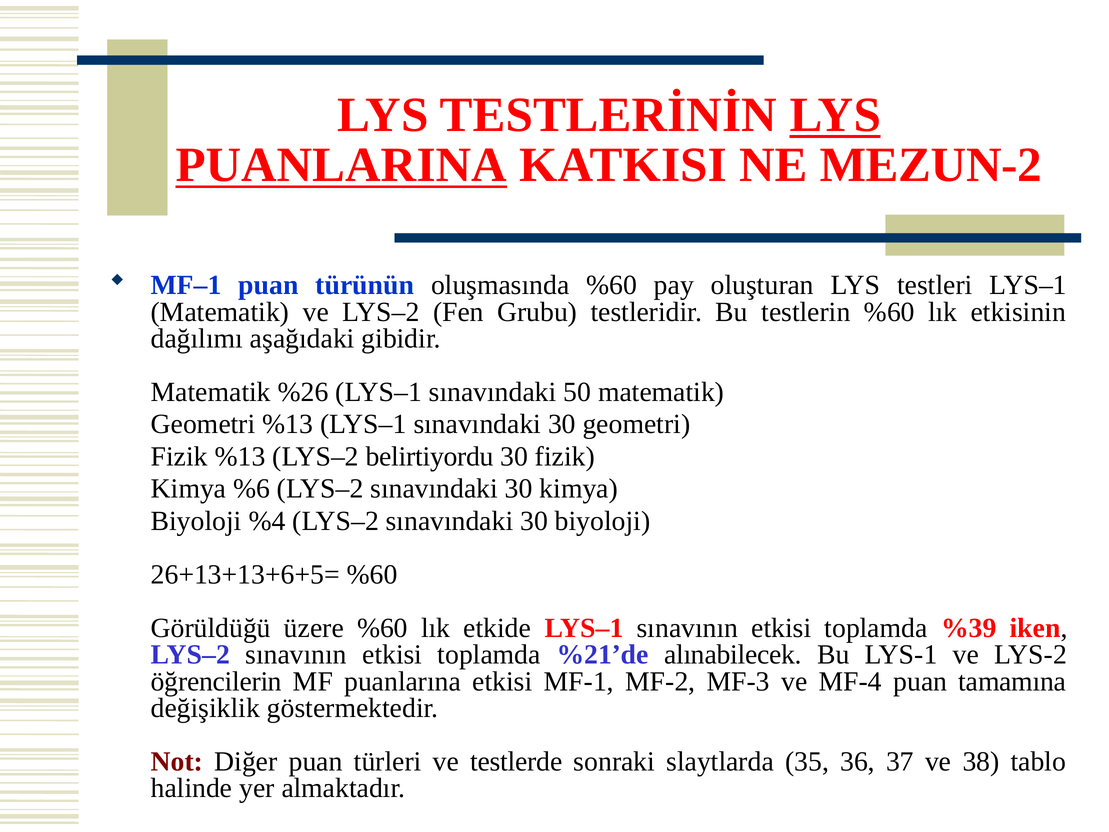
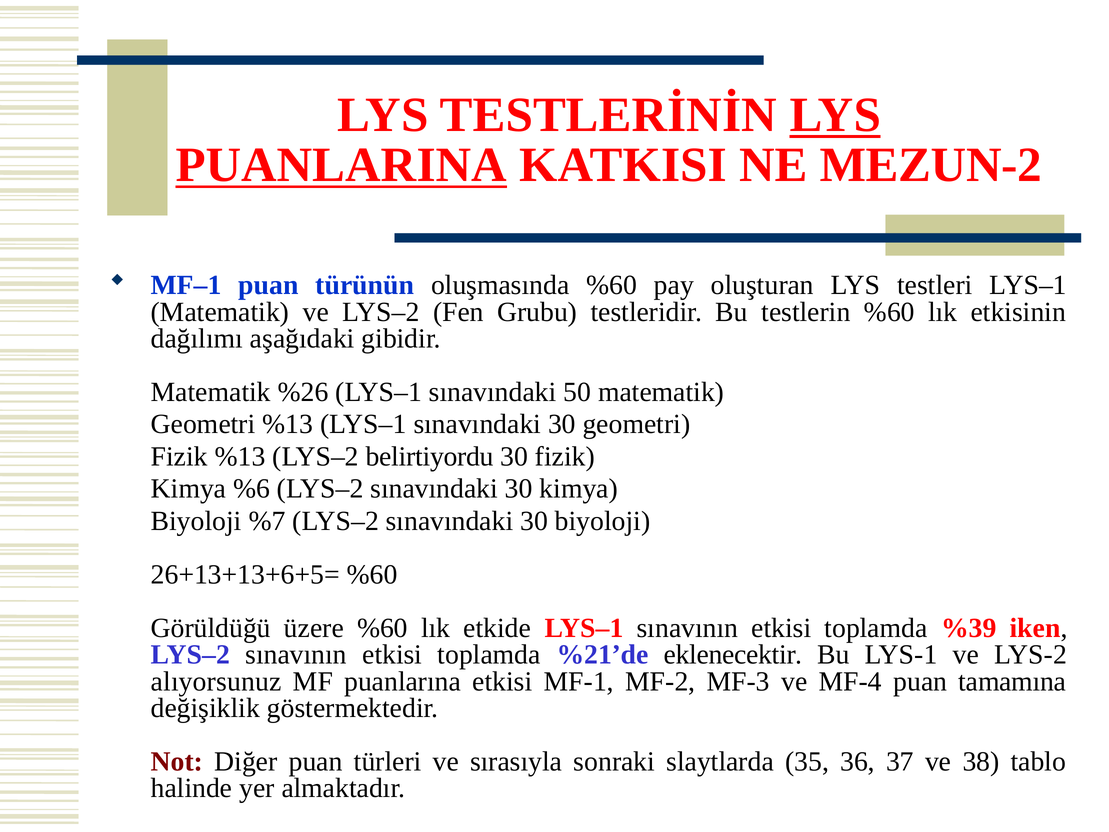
%4: %4 -> %7
alınabilecek: alınabilecek -> eklenecektir
öğrencilerin: öğrencilerin -> alıyorsunuz
testlerde: testlerde -> sırasıyla
